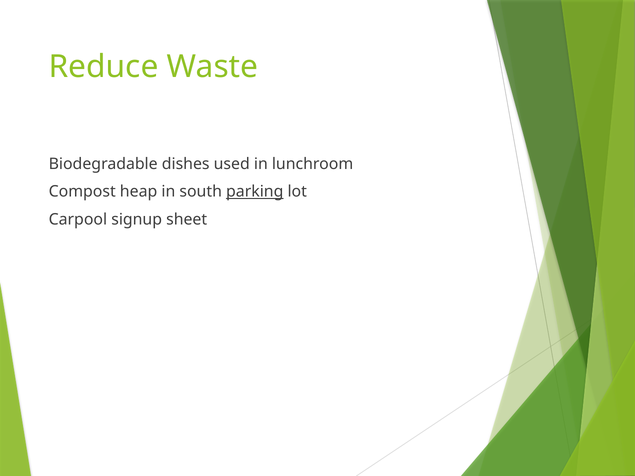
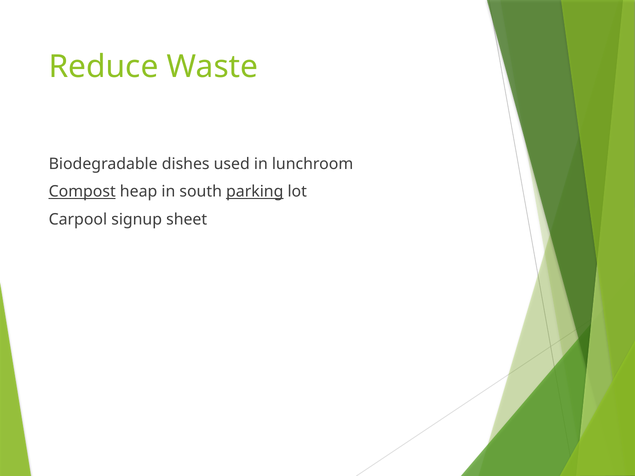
Compost underline: none -> present
